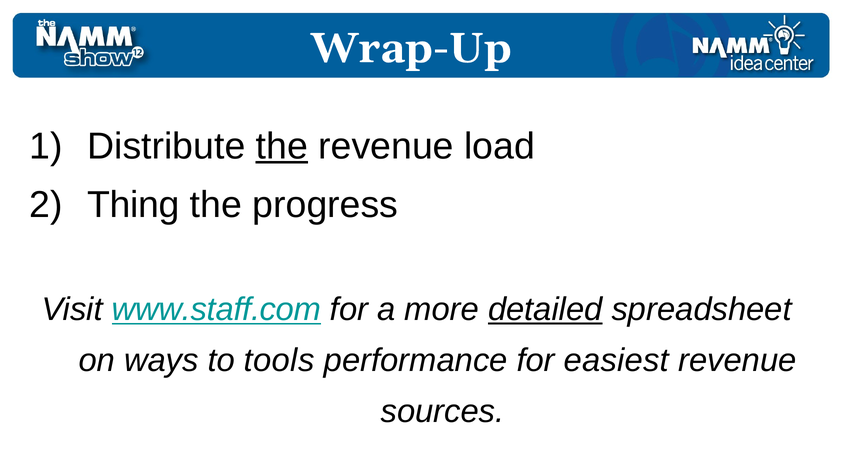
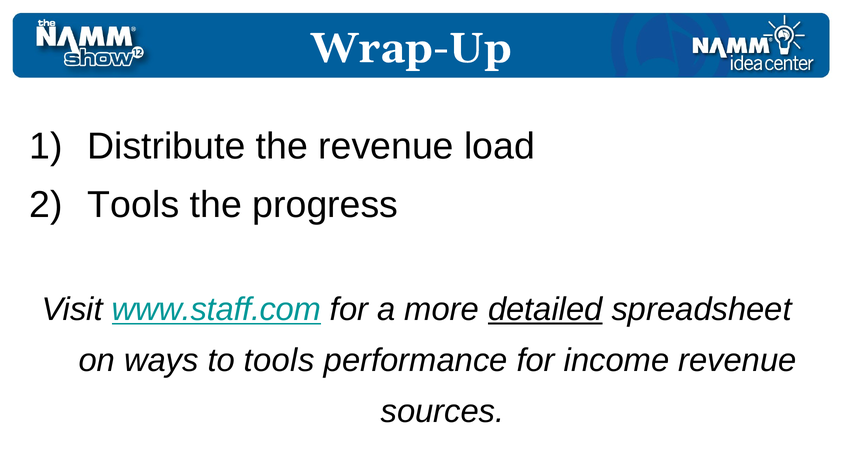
the at (282, 146) underline: present -> none
Thing at (133, 205): Thing -> Tools
easiest: easiest -> income
